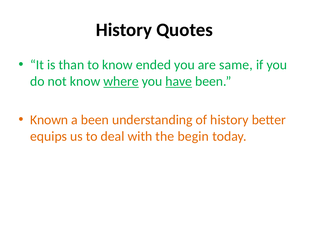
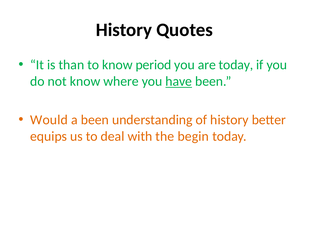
ended: ended -> period
are same: same -> today
where underline: present -> none
Known: Known -> Would
